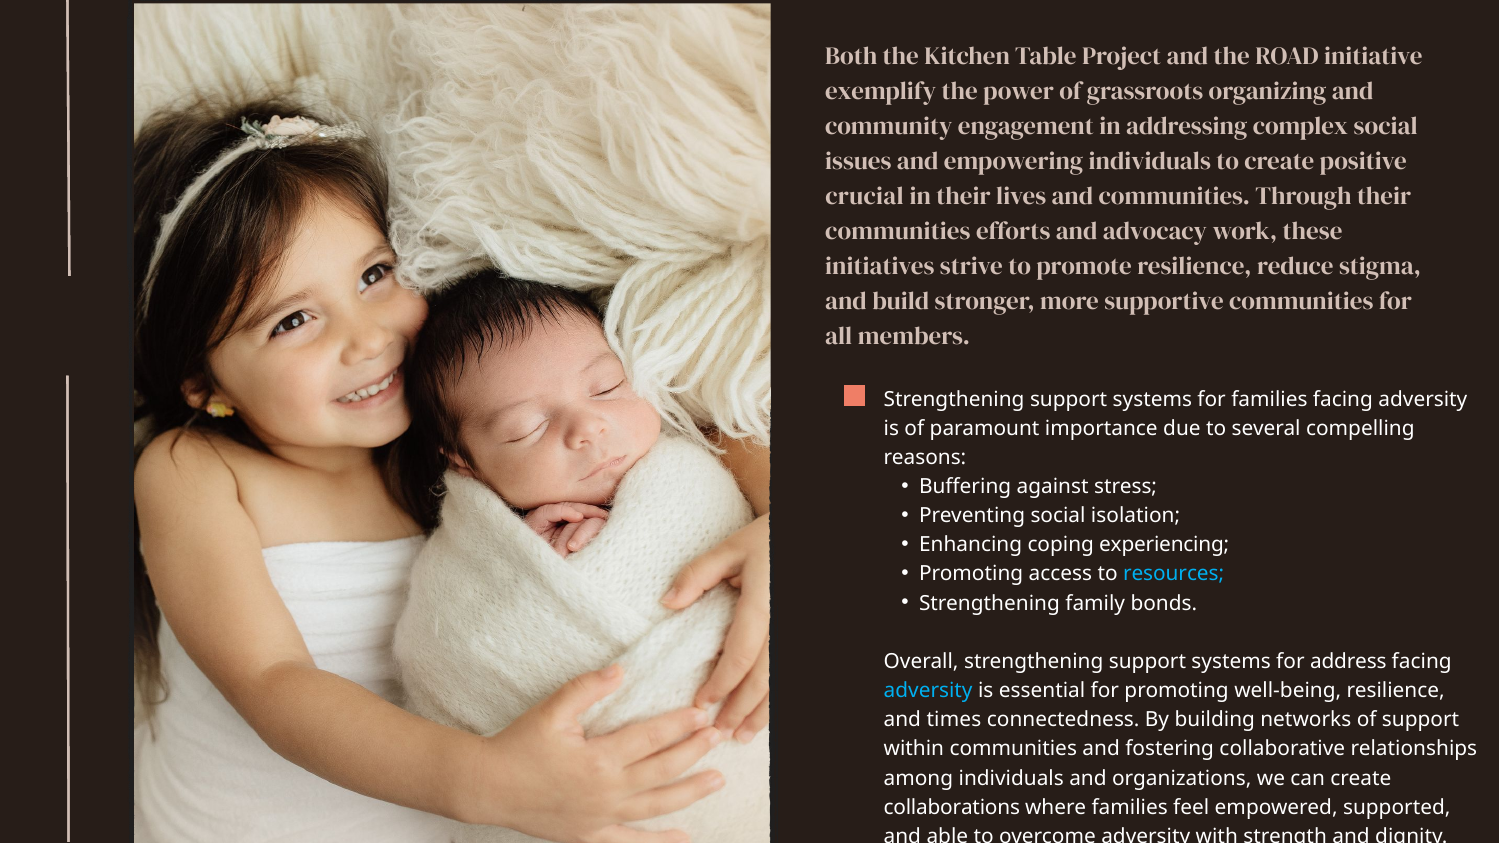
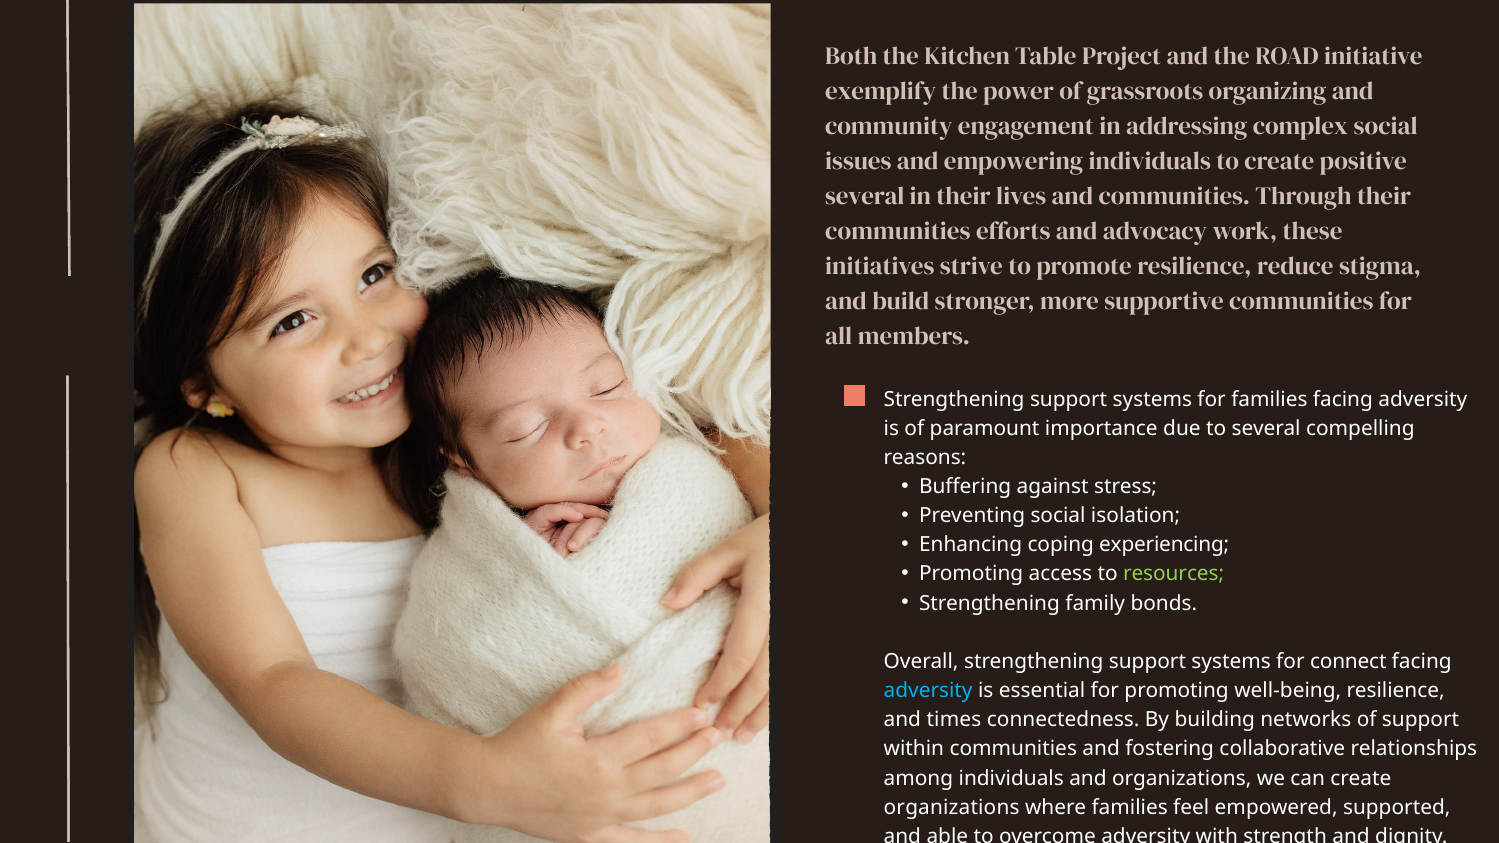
crucial at (865, 196): crucial -> several
resources colour: light blue -> light green
address: address -> connect
collaborations at (952, 807): collaborations -> organizations
